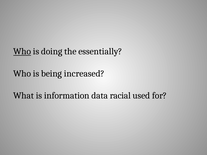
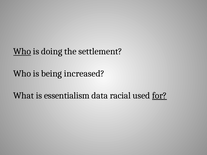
essentially: essentially -> settlement
information: information -> essentialism
for underline: none -> present
